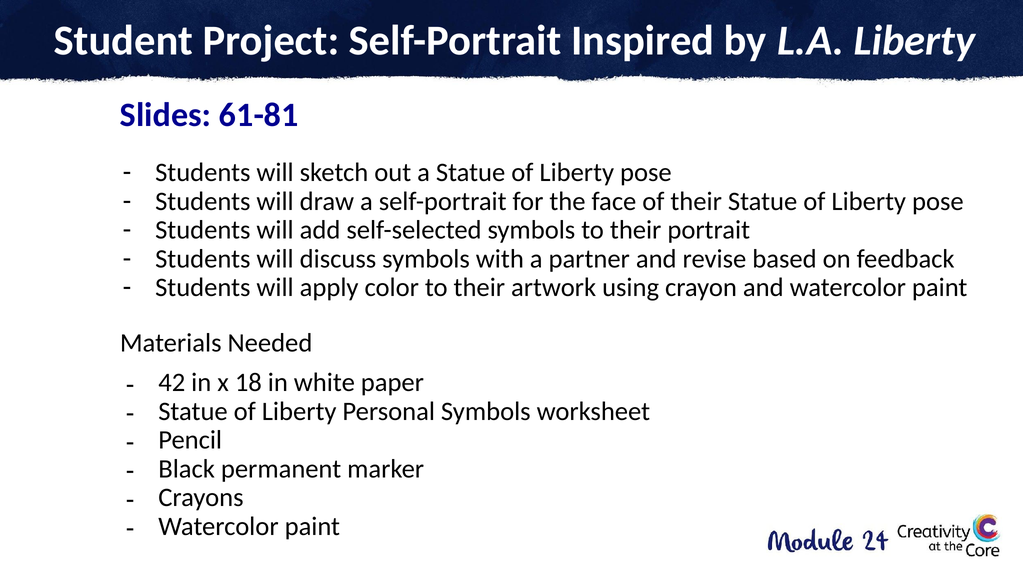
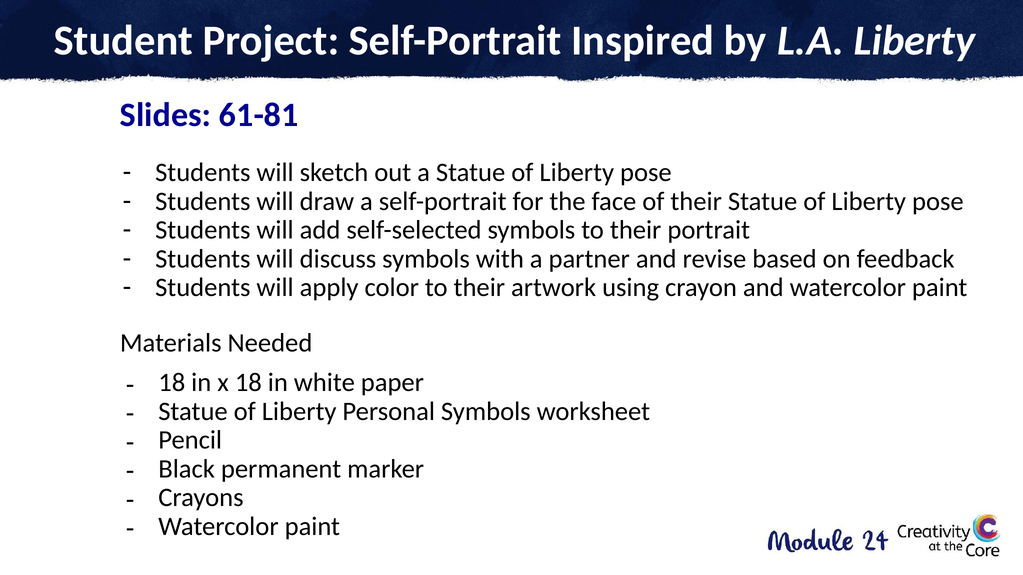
42 at (172, 383): 42 -> 18
